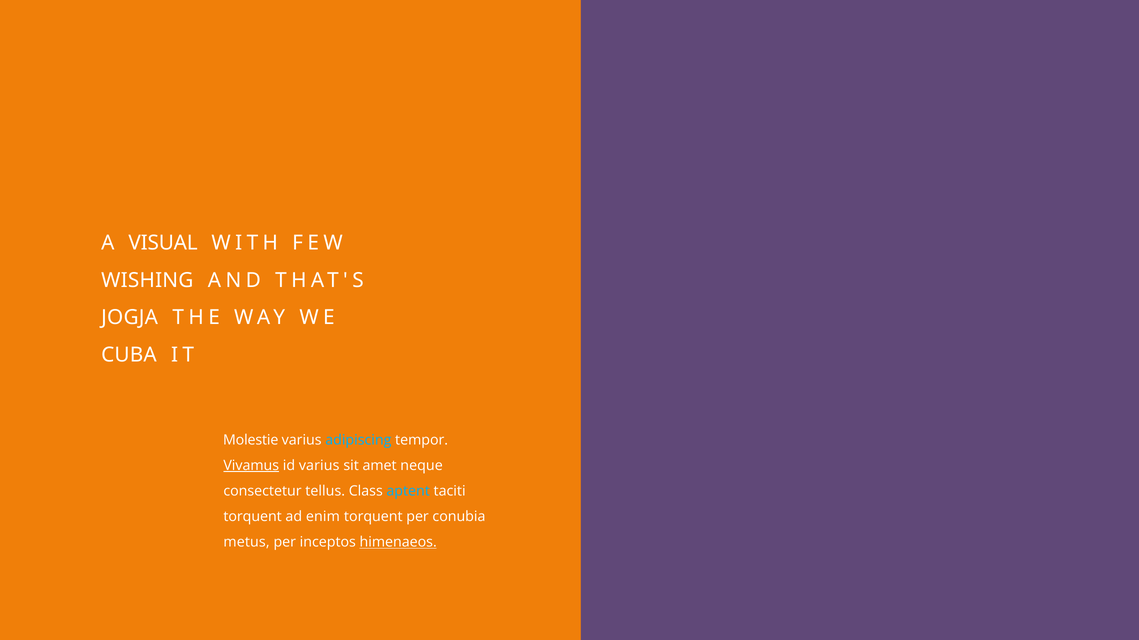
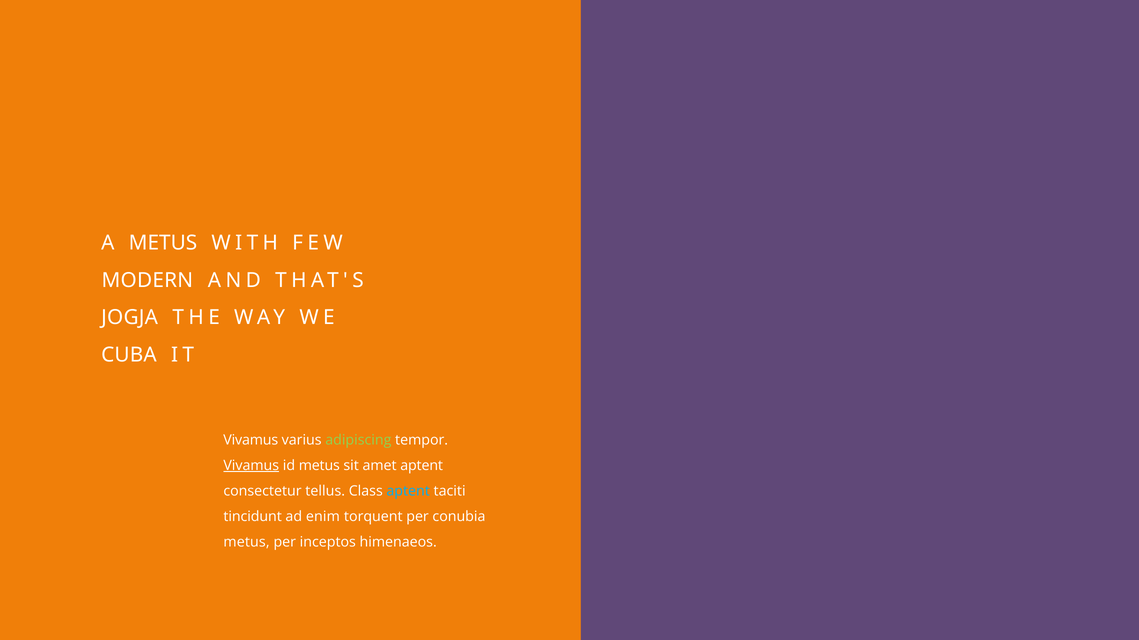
A VISUAL: VISUAL -> METUS
WISHING: WISHING -> MODERN
Molestie at (251, 440): Molestie -> Vivamus
adipiscing colour: light blue -> light green
id varius: varius -> metus
amet neque: neque -> aptent
torquent at (253, 517): torquent -> tincidunt
himenaeos underline: present -> none
